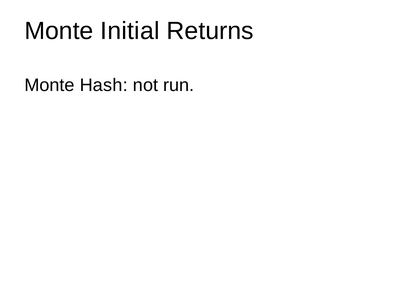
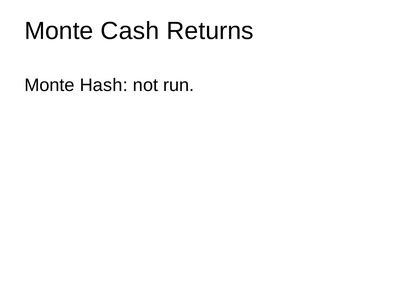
Initial: Initial -> Cash
